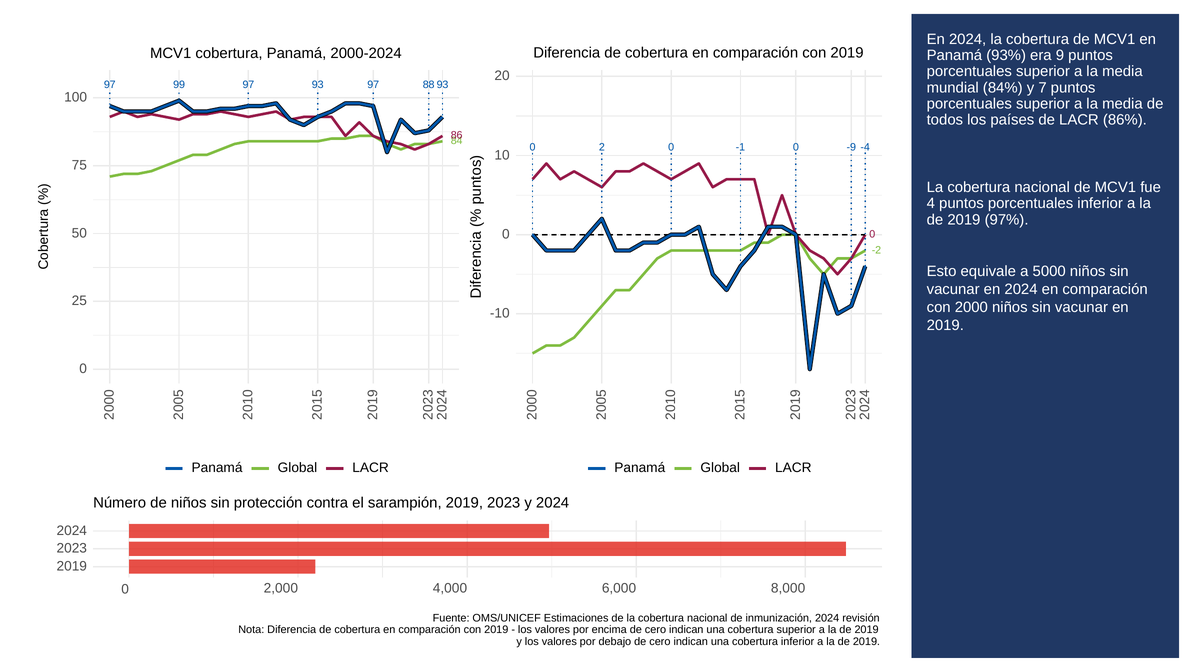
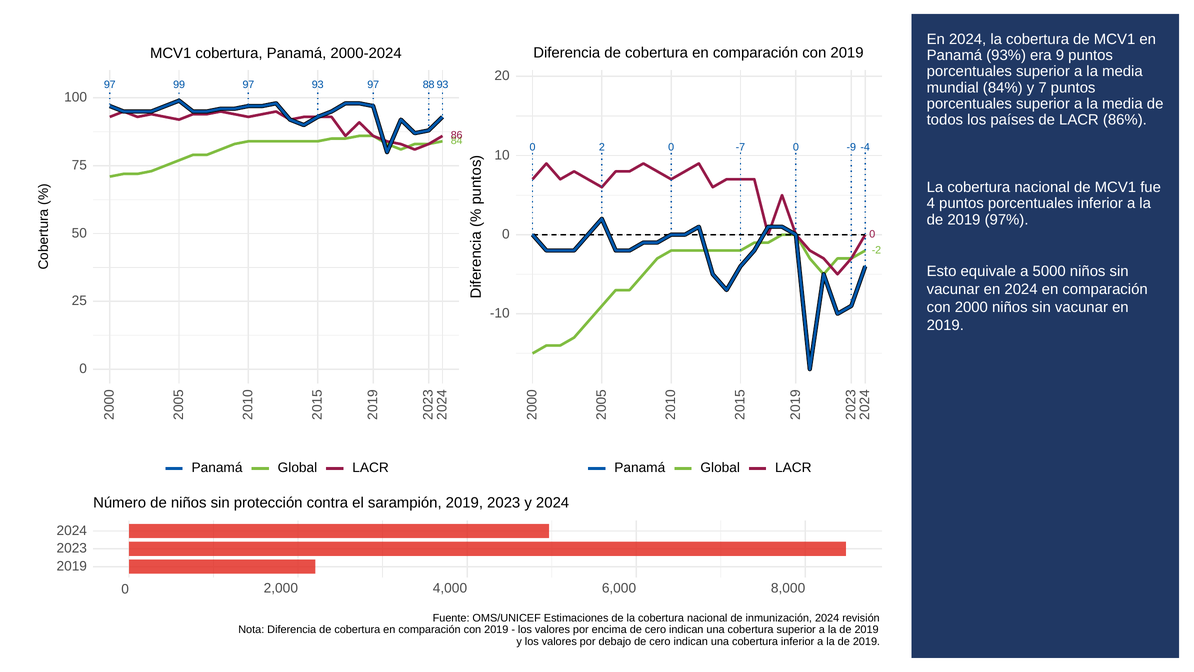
-1: -1 -> -7
